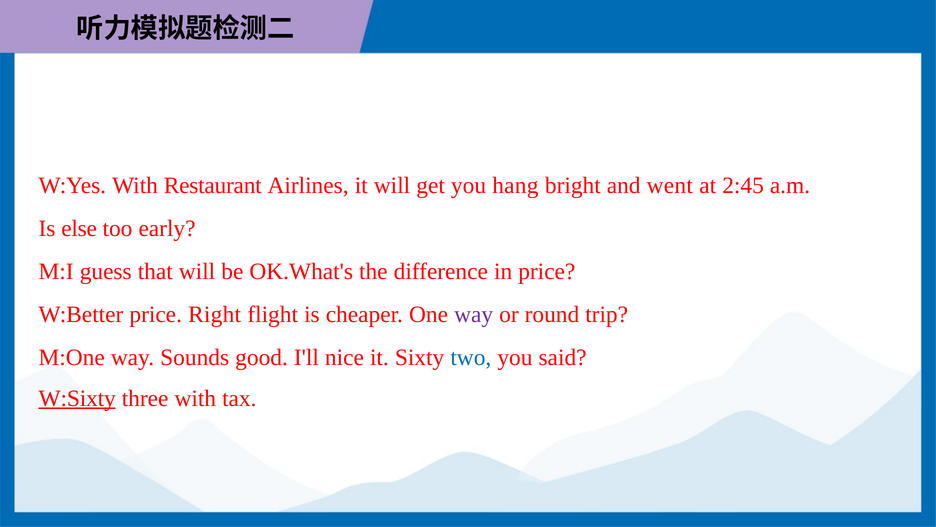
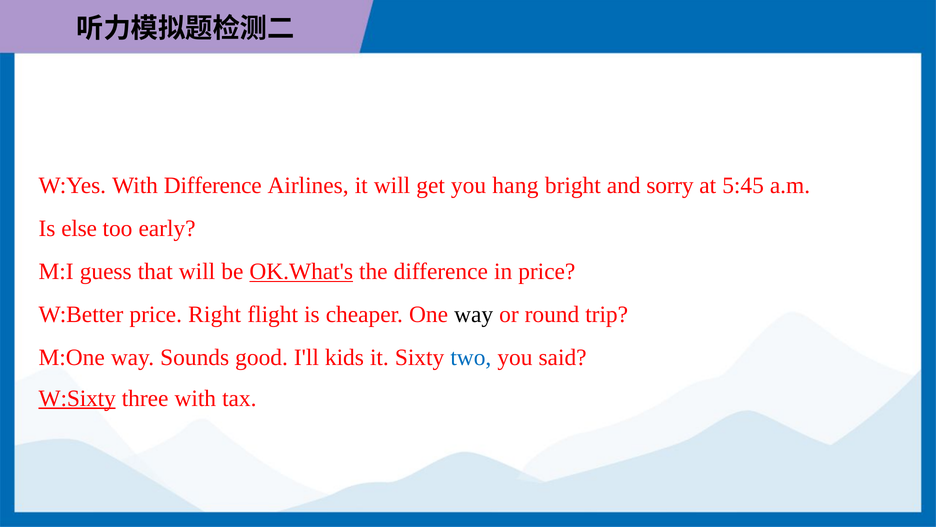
With Restaurant: Restaurant -> Difference
went: went -> sorry
2:45: 2:45 -> 5:45
OK.What's underline: none -> present
way at (474, 314) colour: purple -> black
nice: nice -> kids
